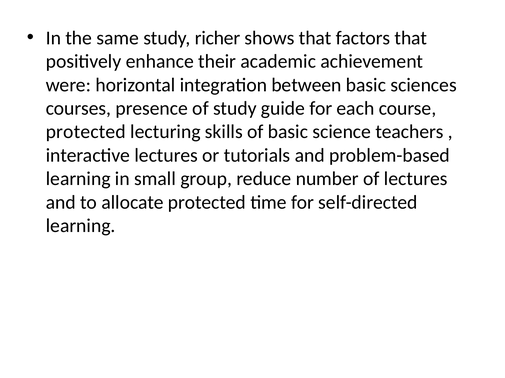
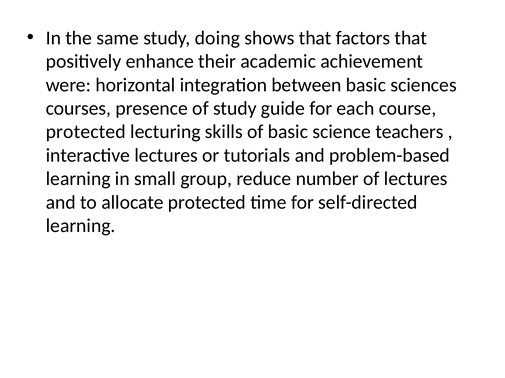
richer: richer -> doing
